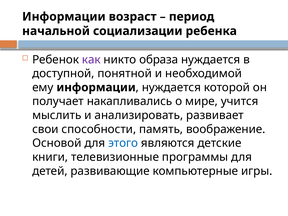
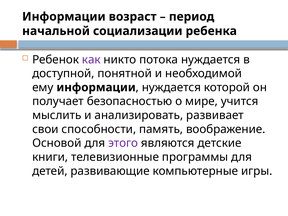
образа: образа -> потока
накапливались: накапливались -> безопасностью
этого colour: blue -> purple
